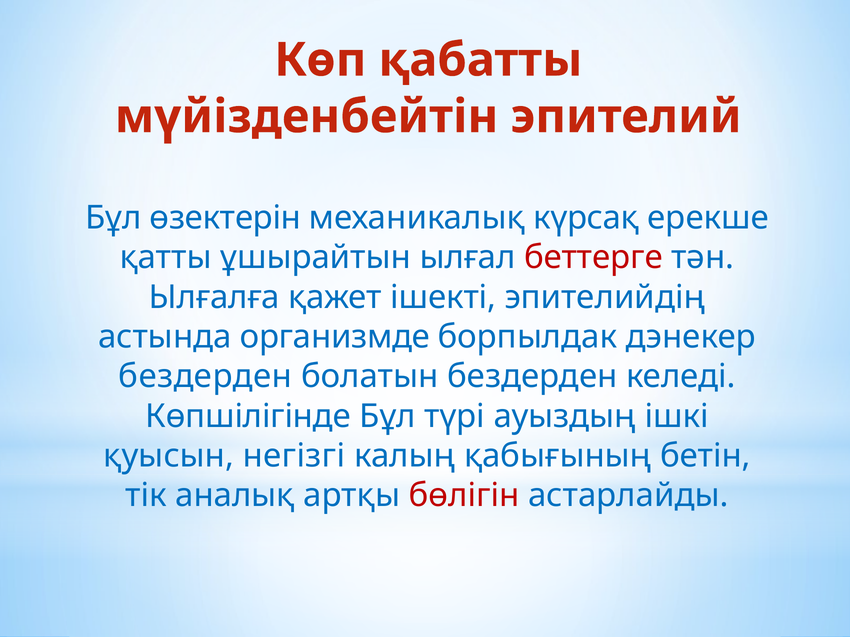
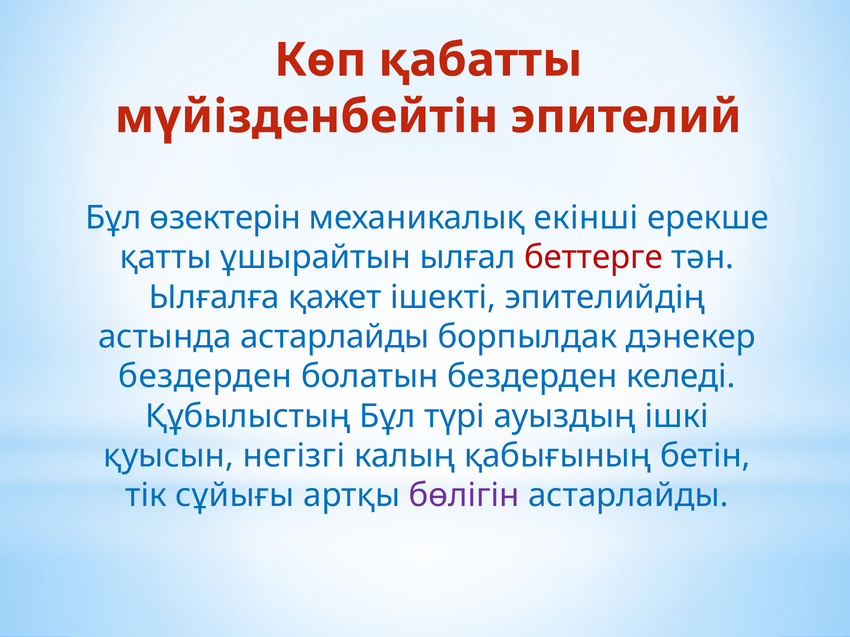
күрсақ: күрсақ -> екінші
астында организмде: организмде -> астарлайды
Көпшілігінде: Көпшілігінде -> Құбылыстың
аналық: аналық -> сұйығы
бөлігін colour: red -> purple
